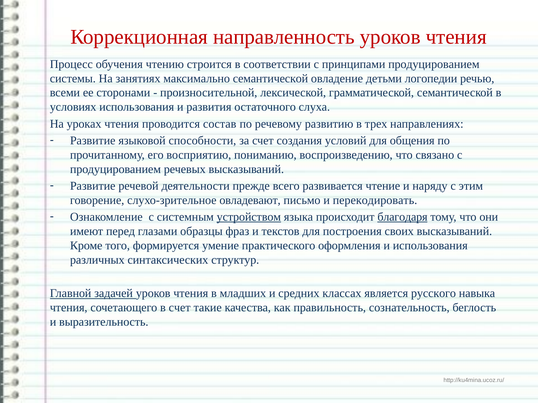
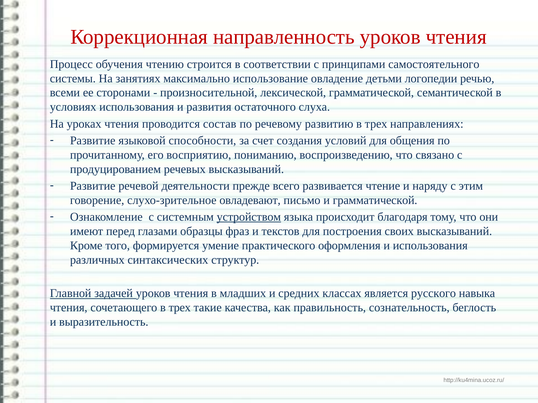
принципами продуцированием: продуцированием -> самостоятельного
максимально семантической: семантической -> использование
и перекодировать: перекодировать -> грамматической
благодаря underline: present -> none
сочетающего в счет: счет -> трех
